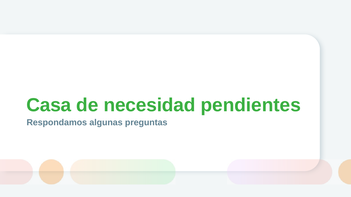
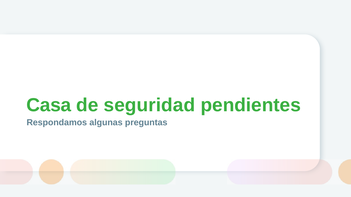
necesidad: necesidad -> seguridad
